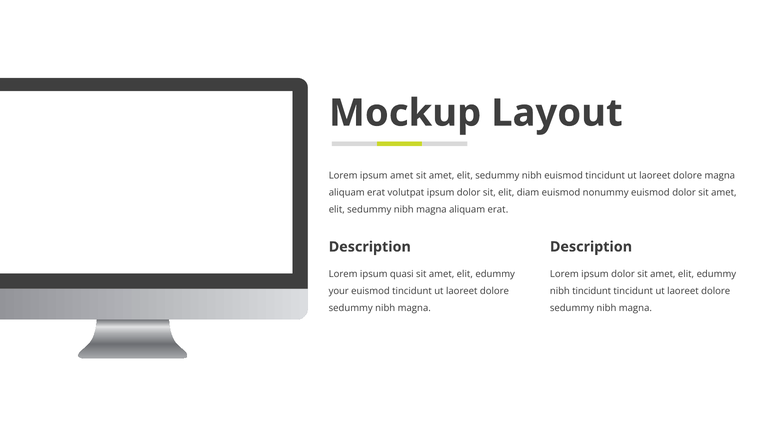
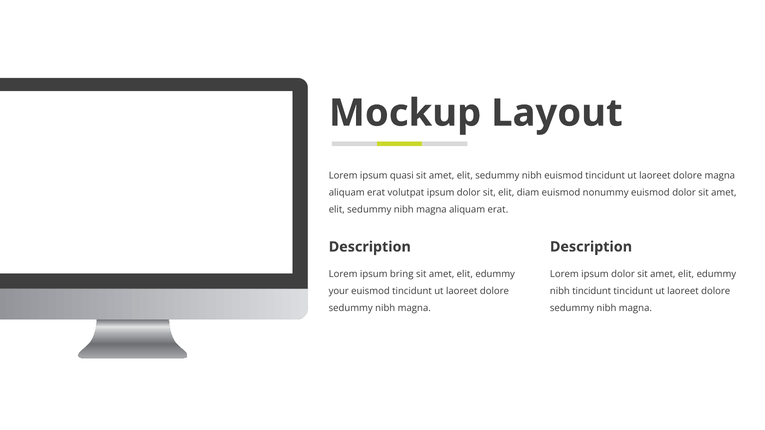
ipsum amet: amet -> quasi
quasi: quasi -> bring
